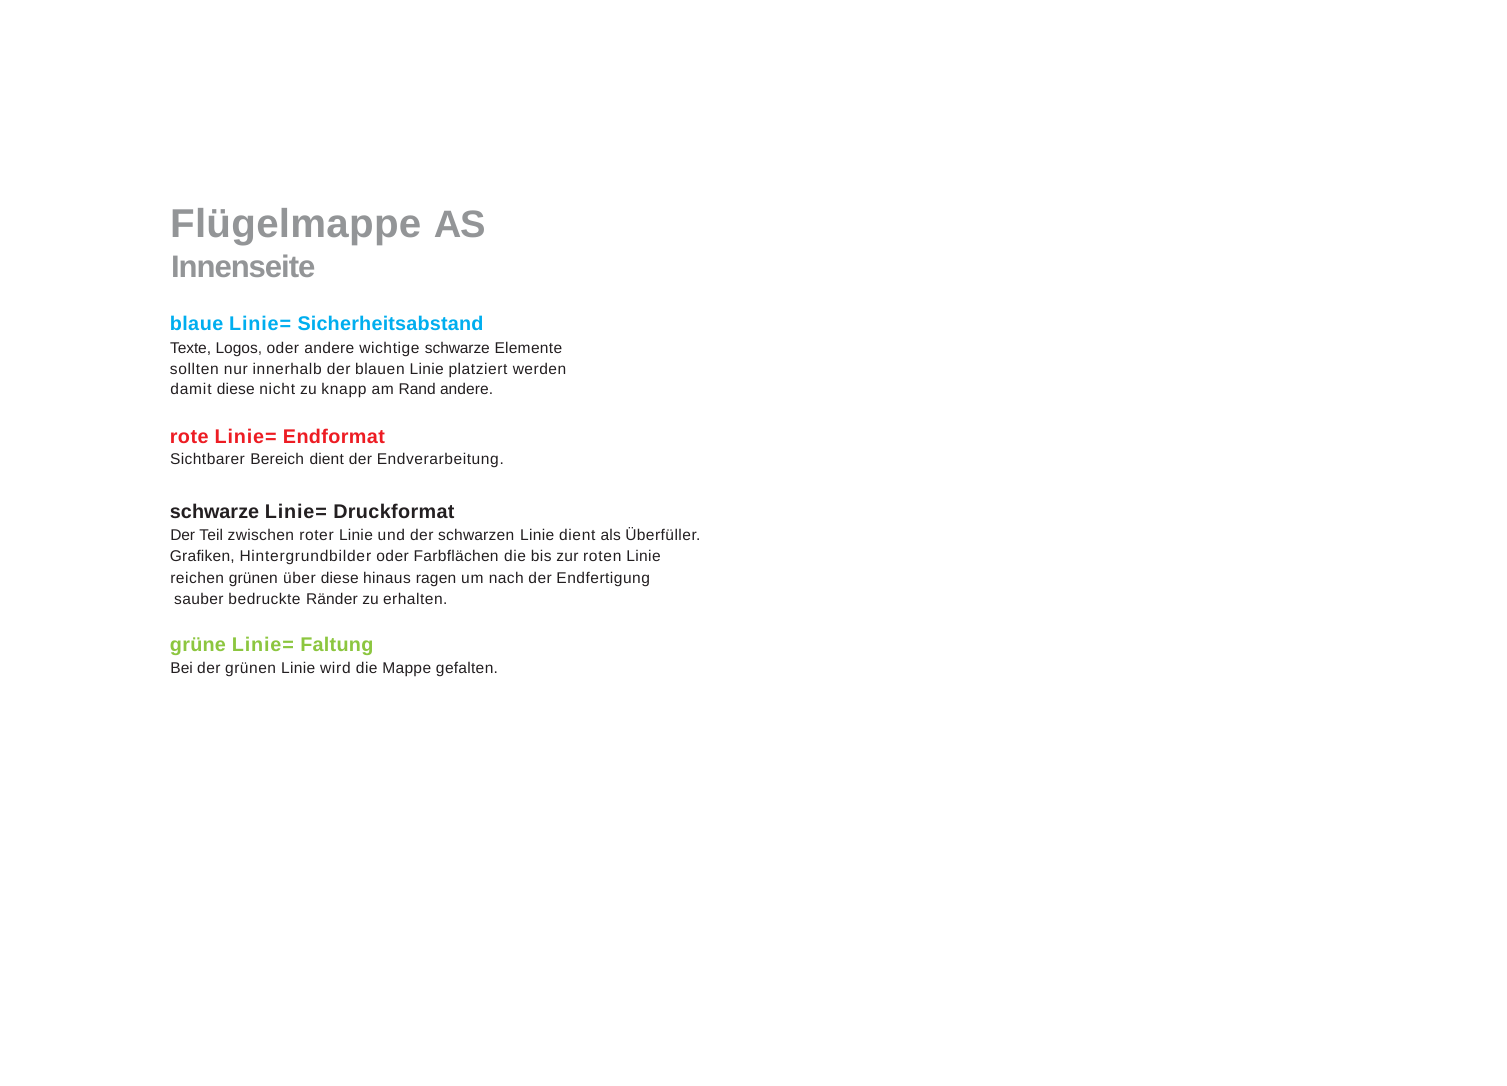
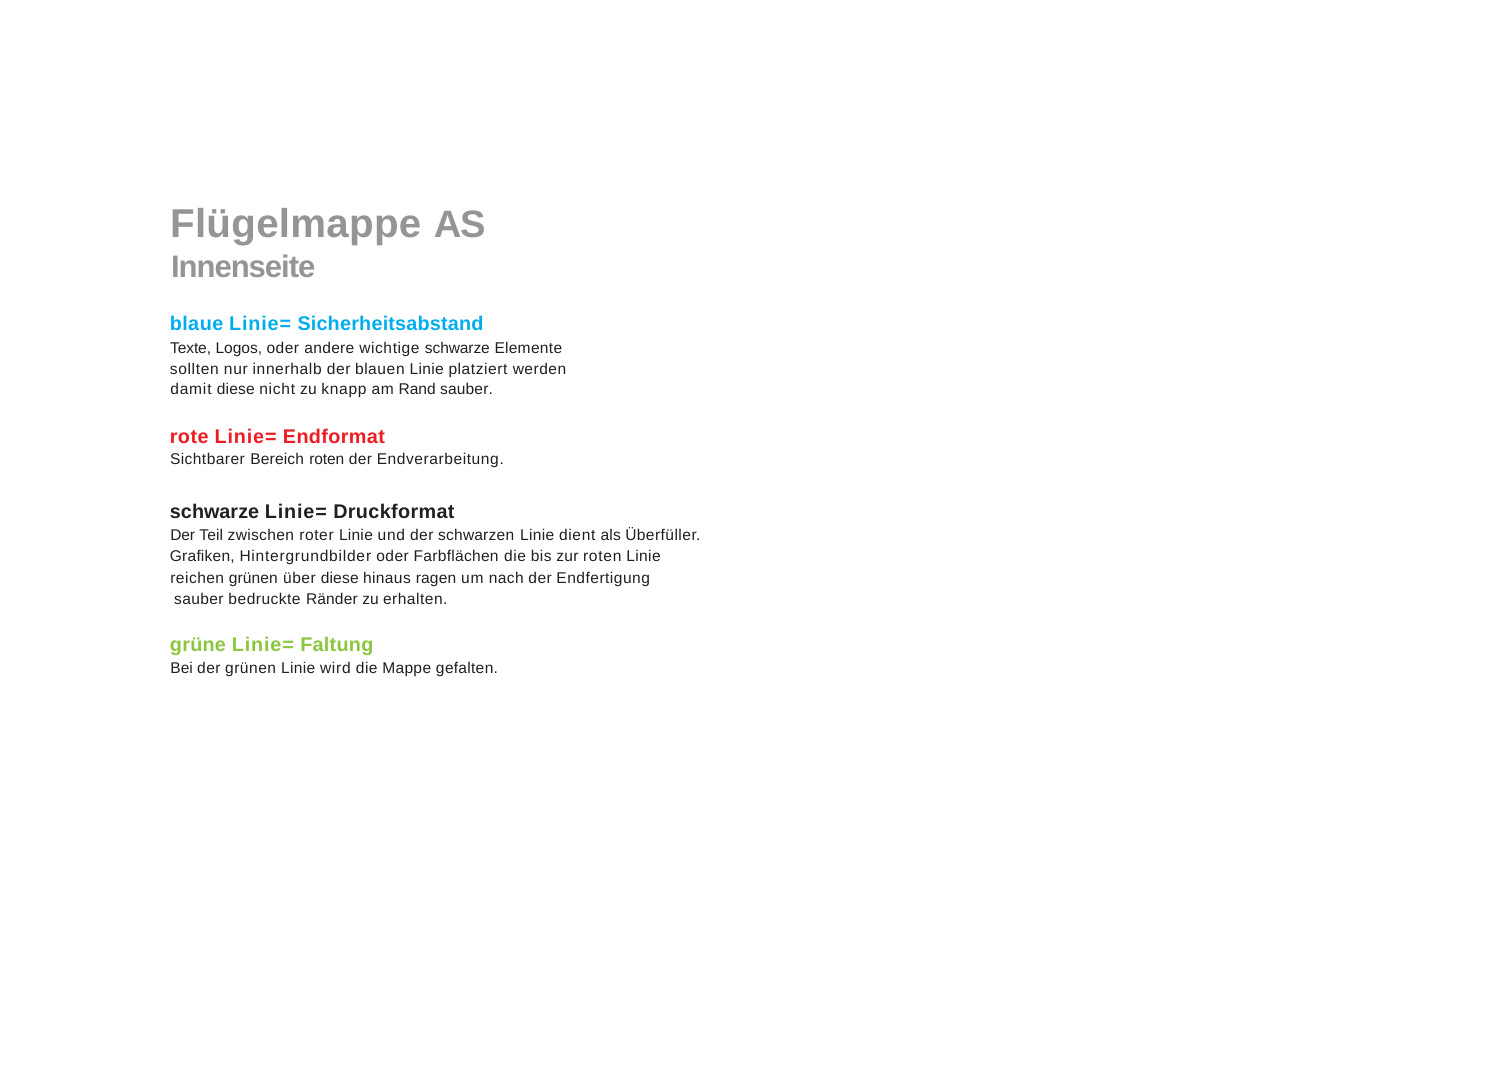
Rand andere: andere -> sauber
Bereich dient: dient -> roten
